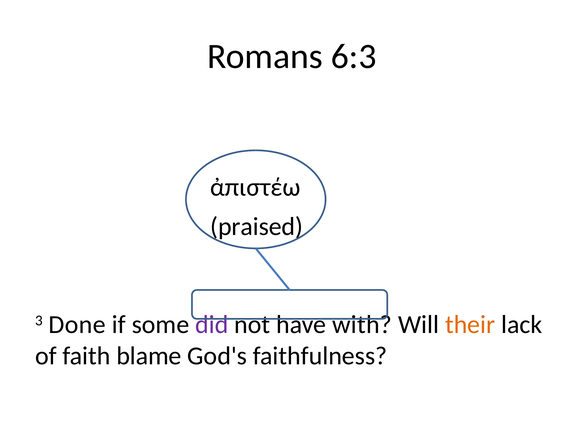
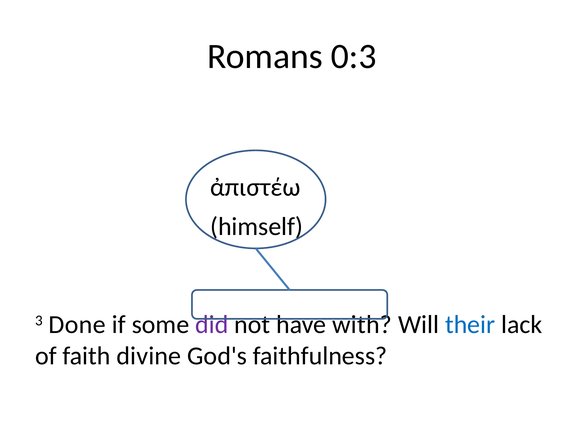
6:3: 6:3 -> 0:3
praised: praised -> himself
their colour: orange -> blue
blame: blame -> divine
